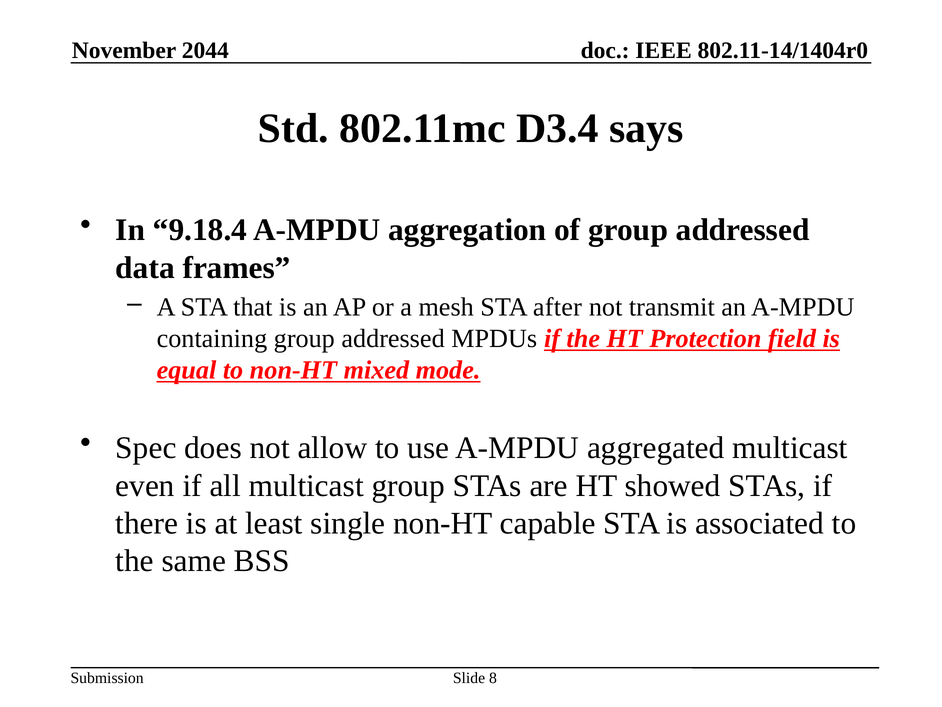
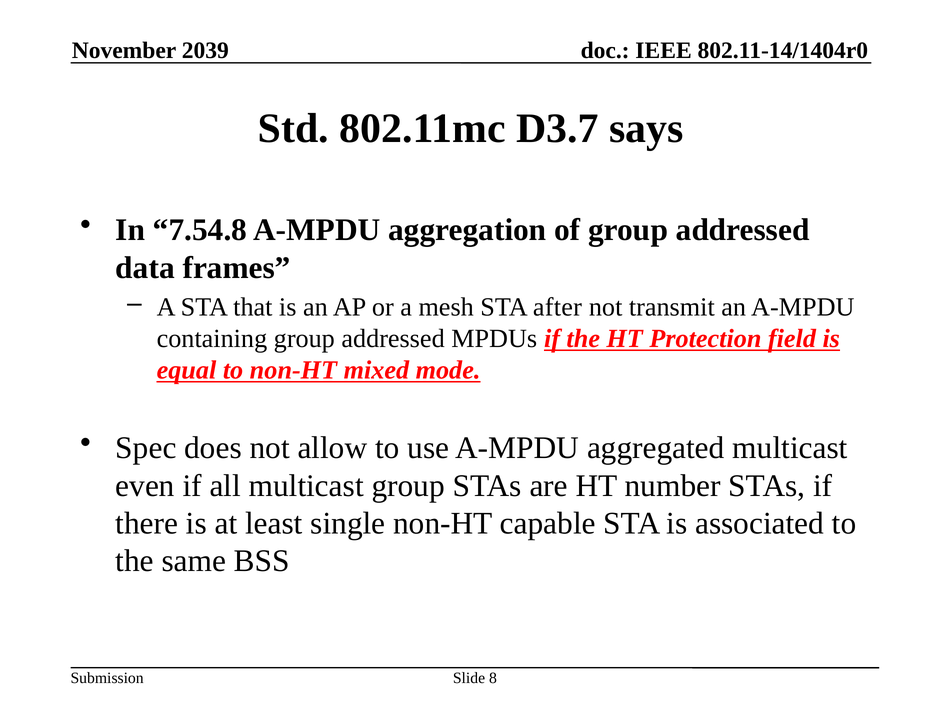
2044: 2044 -> 2039
D3.4: D3.4 -> D3.7
9.18.4: 9.18.4 -> 7.54.8
showed: showed -> number
